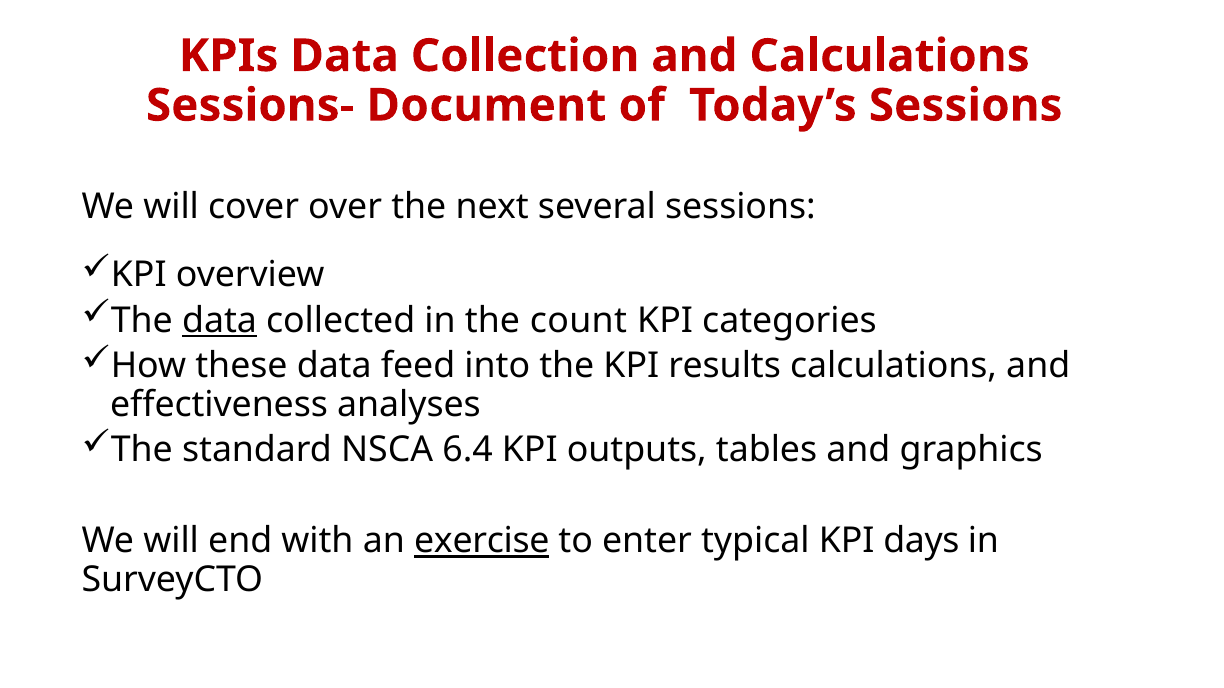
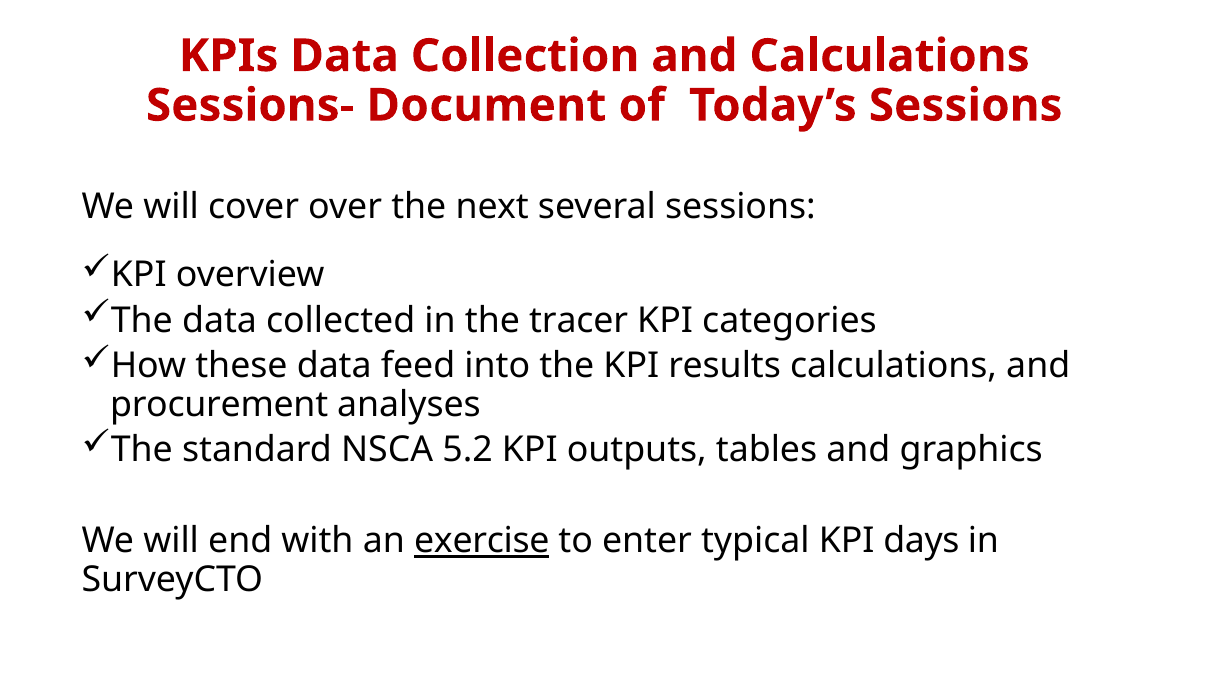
data at (219, 320) underline: present -> none
count: count -> tracer
effectiveness: effectiveness -> procurement
6.4: 6.4 -> 5.2
